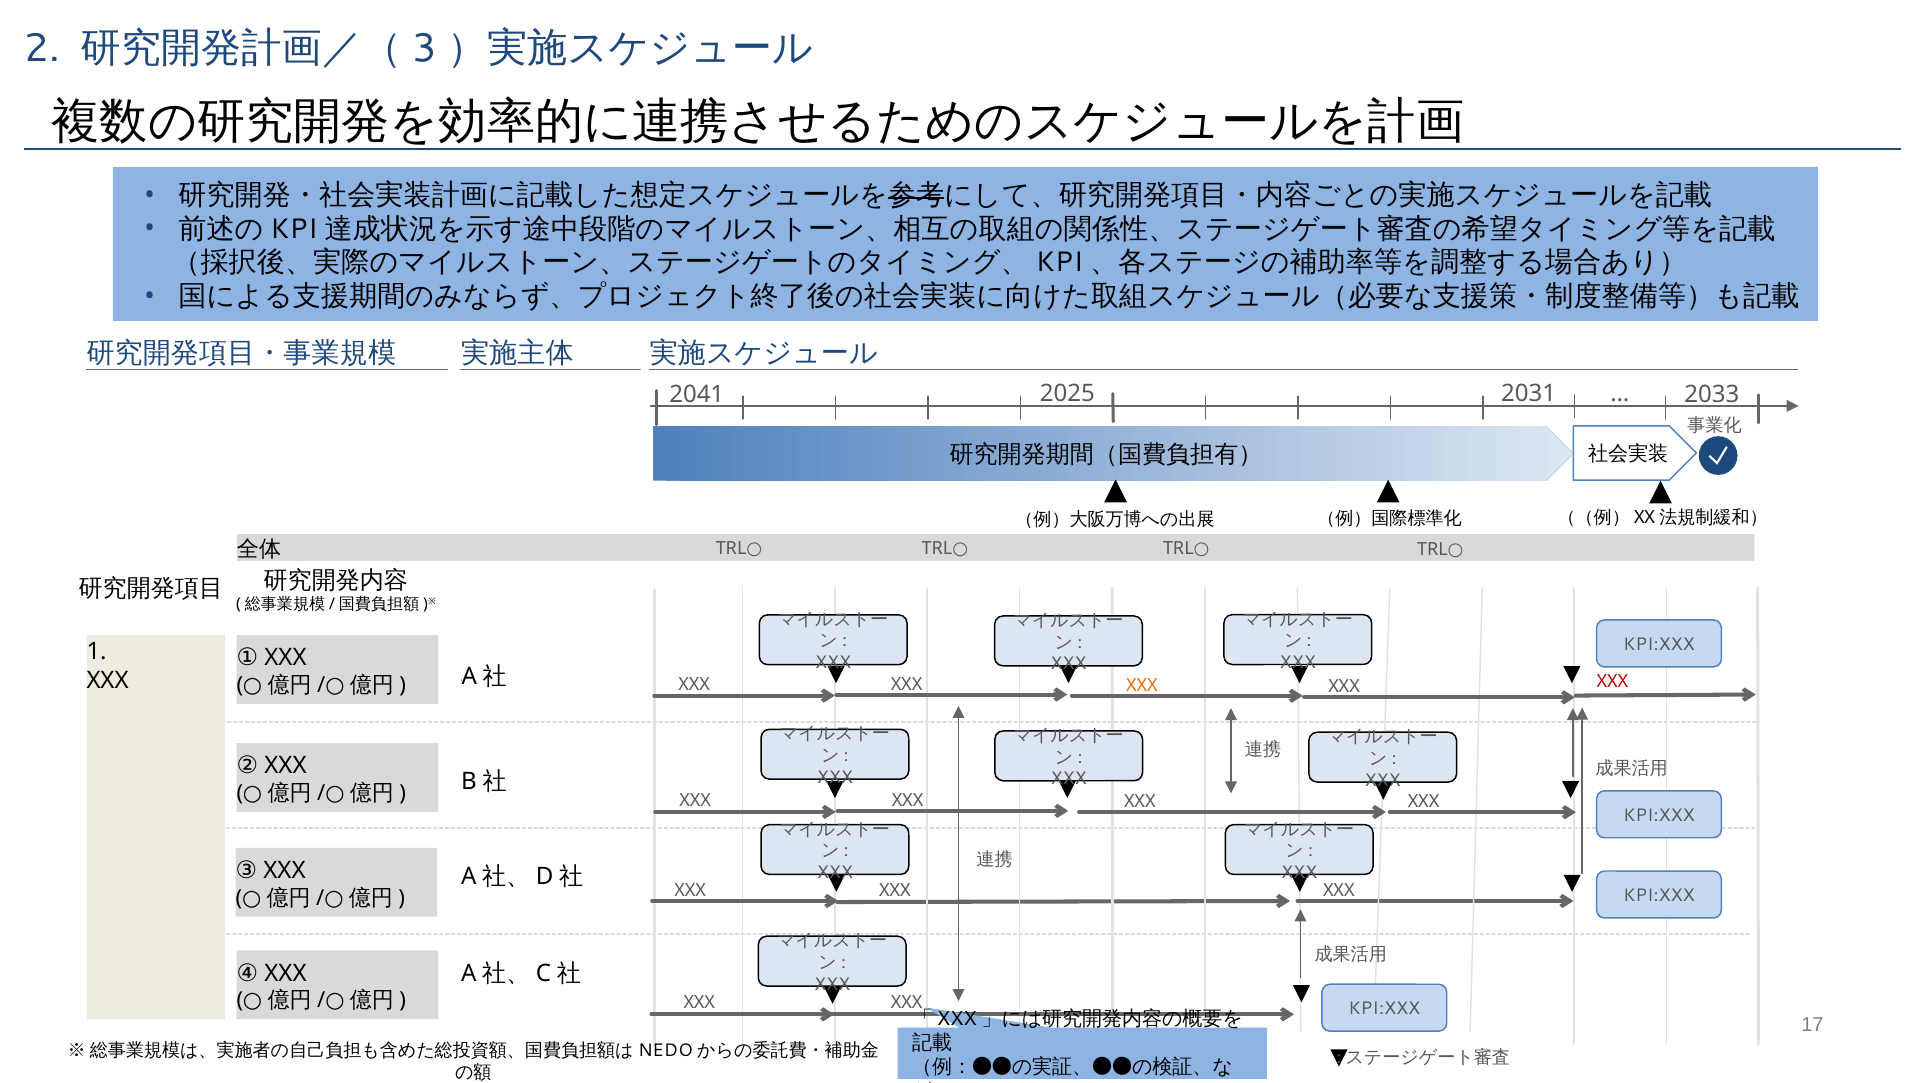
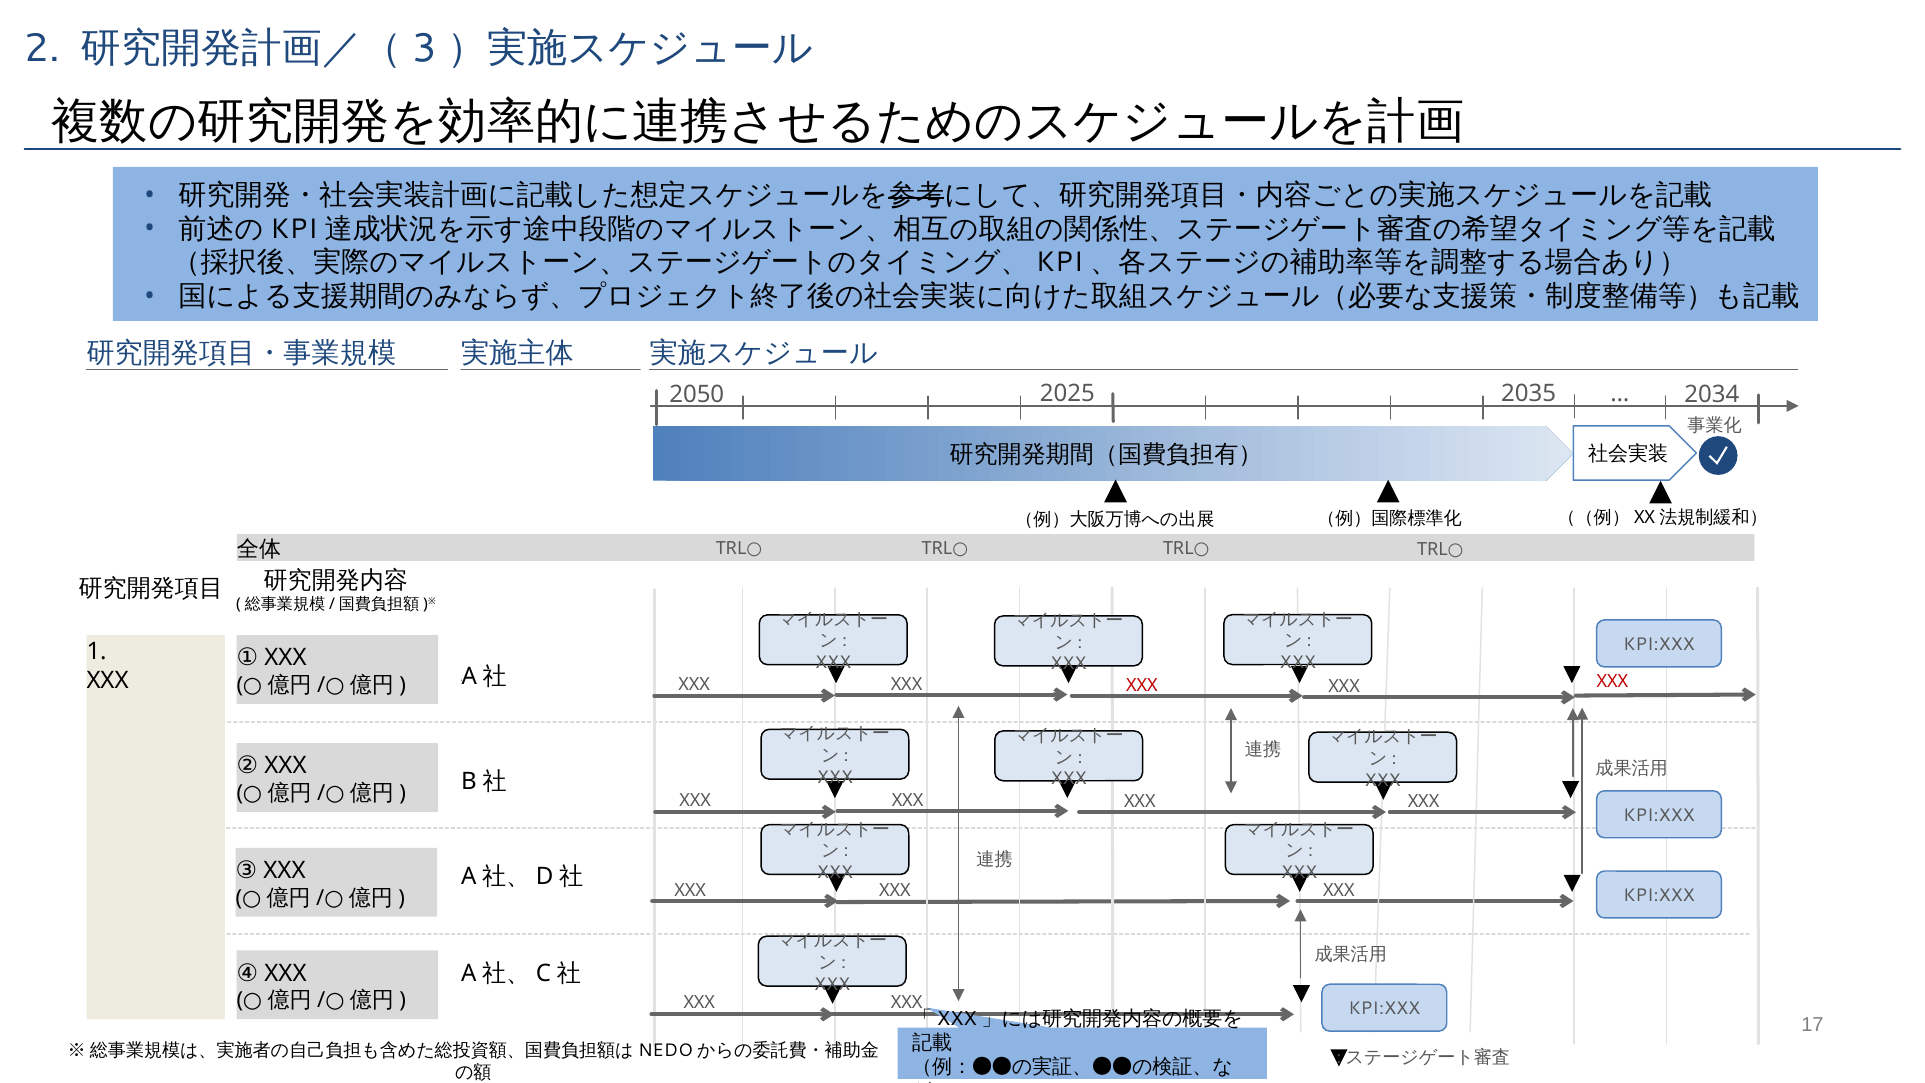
2041: 2041 -> 2050
2031: 2031 -> 2035
2033: 2033 -> 2034
XXX at (1142, 685) colour: orange -> red
